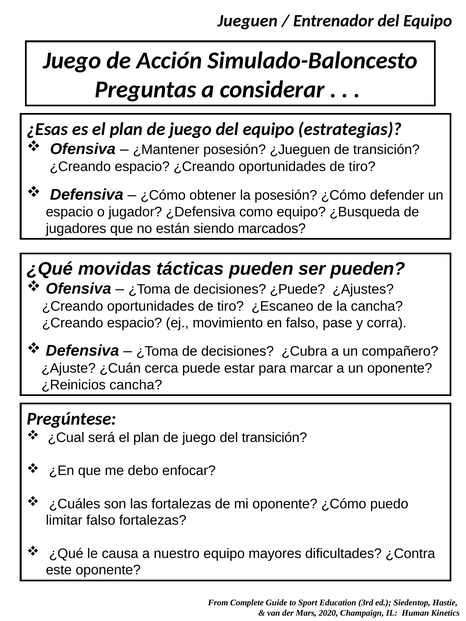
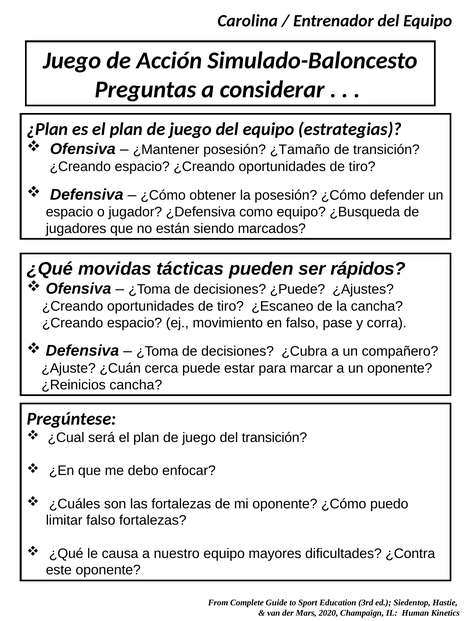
Jueguen: Jueguen -> Carolina
¿Esas: ¿Esas -> ¿Plan
¿Jueguen: ¿Jueguen -> ¿Tamaño
ser pueden: pueden -> rápidos
